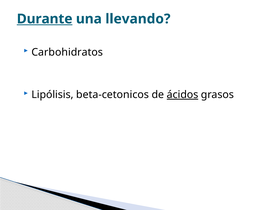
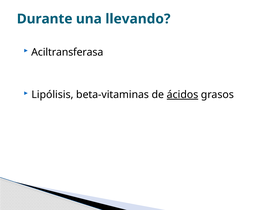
Durante underline: present -> none
Carbohidratos: Carbohidratos -> Aciltransferasa
beta-cetonicos: beta-cetonicos -> beta-vitaminas
